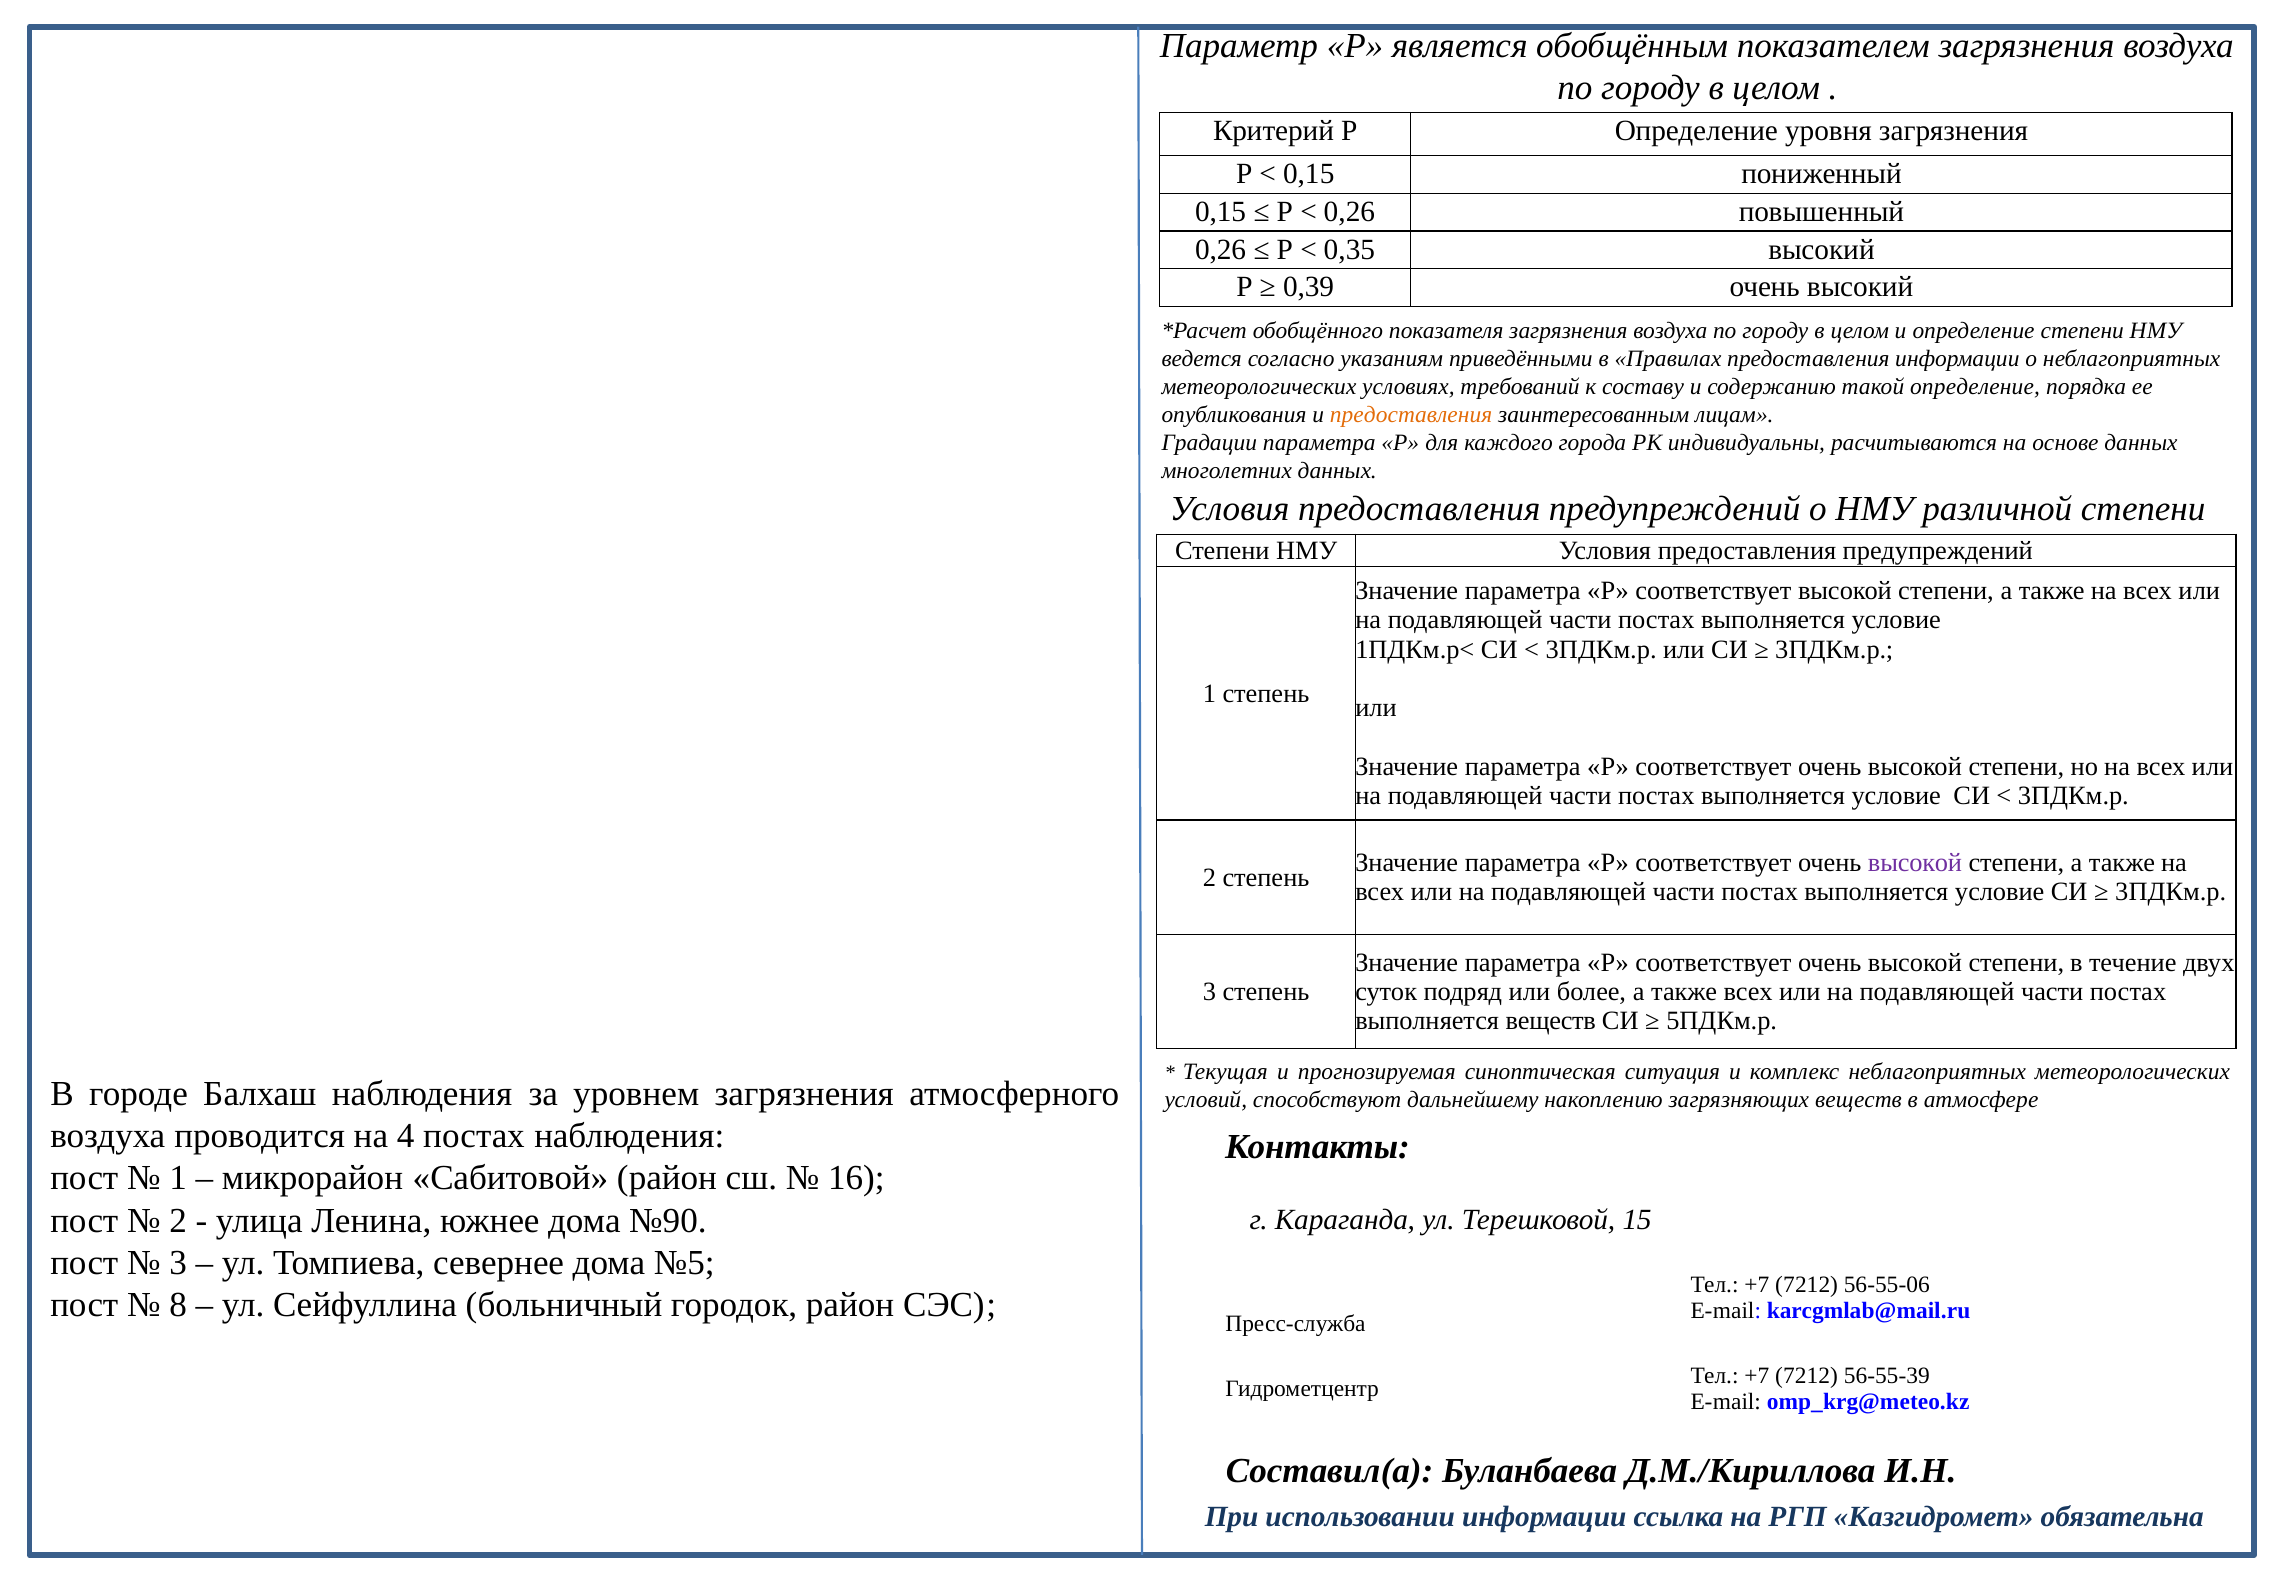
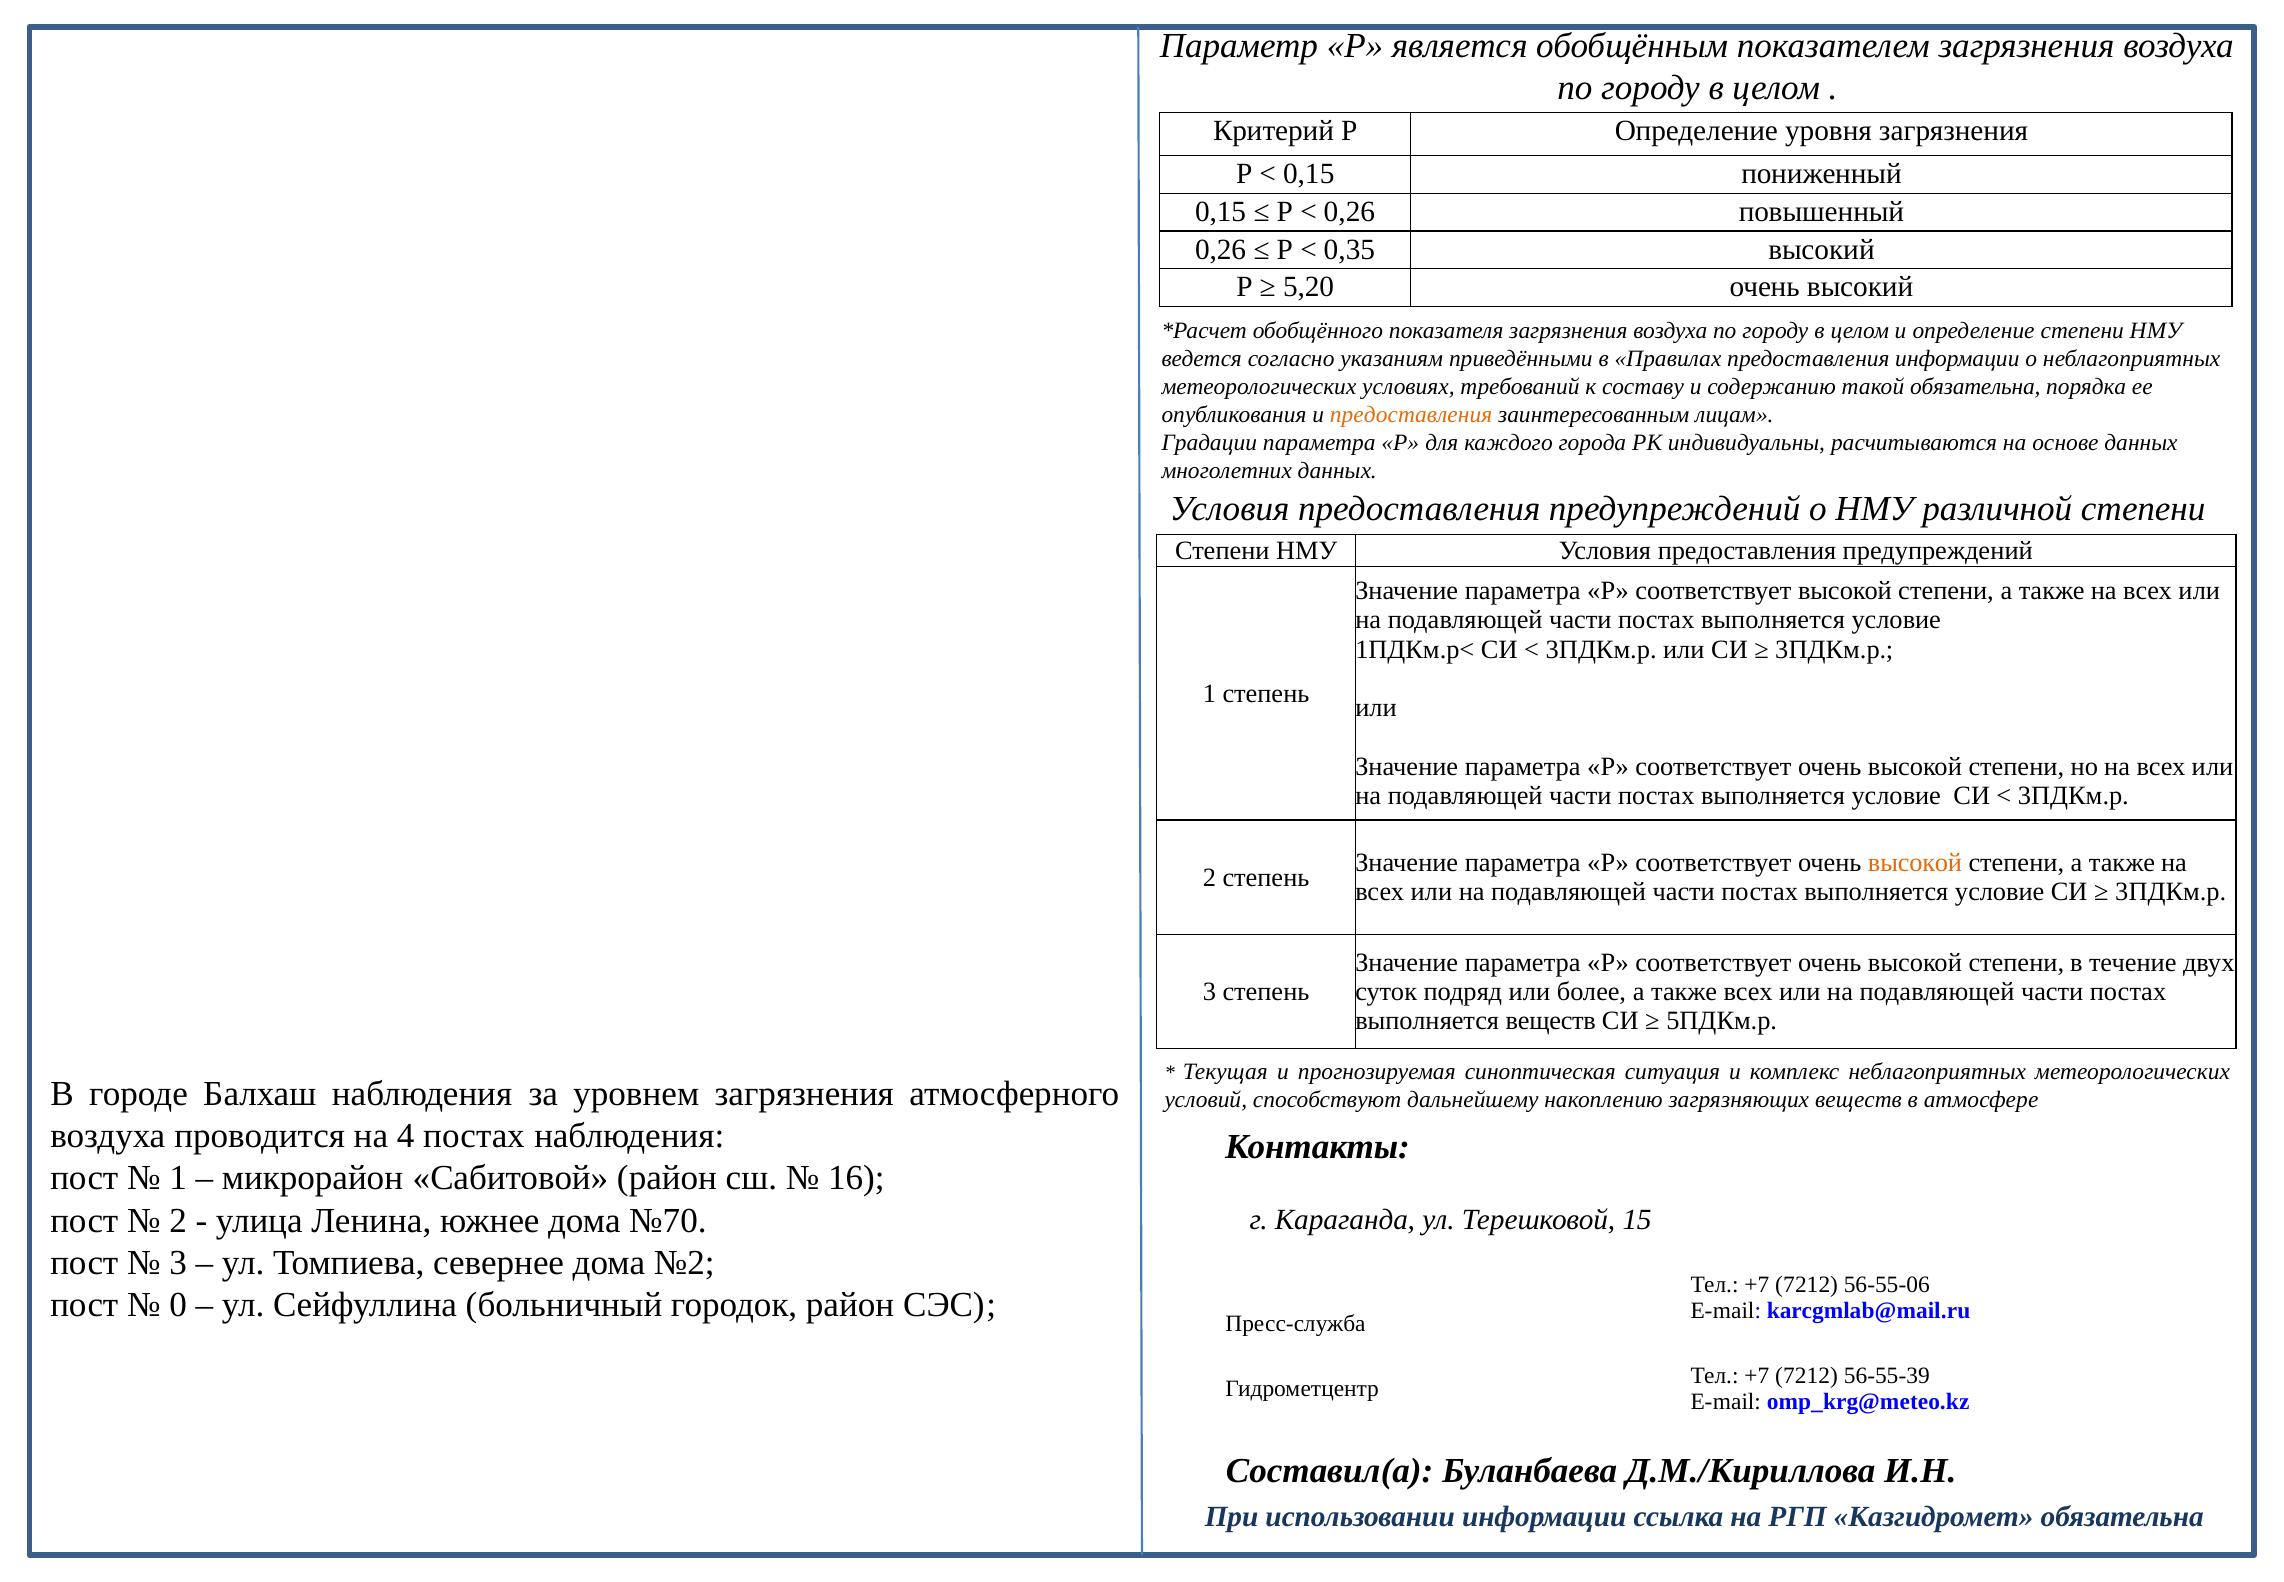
0,39: 0,39 -> 5,20
такой определение: определение -> обязательна
высокой at (1915, 862) colour: purple -> orange
№90: №90 -> №70
№5: №5 -> №2
8: 8 -> 0
